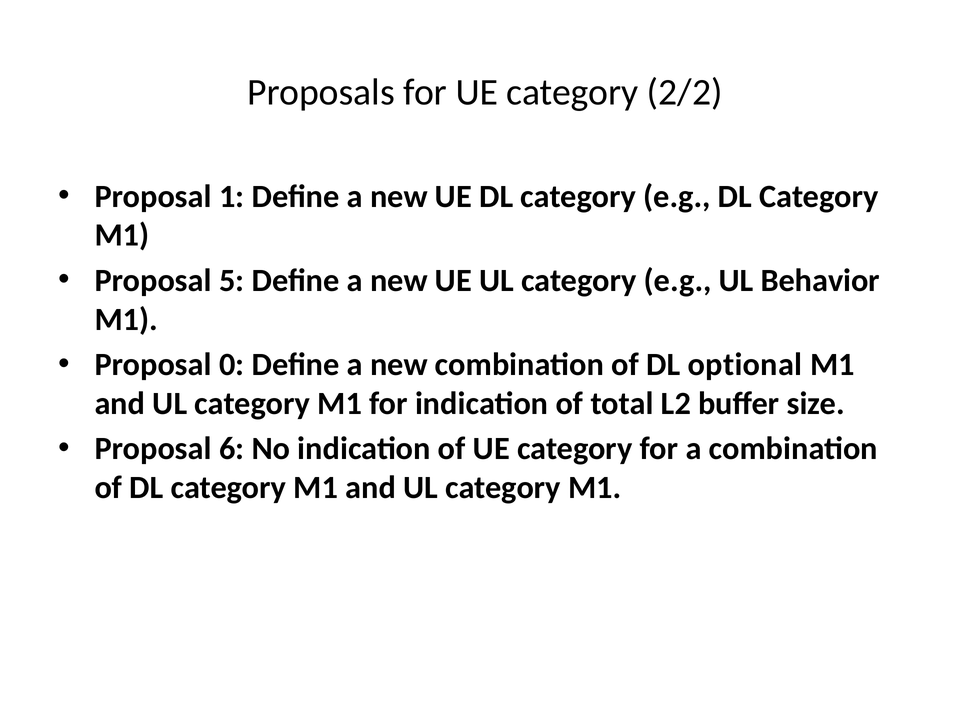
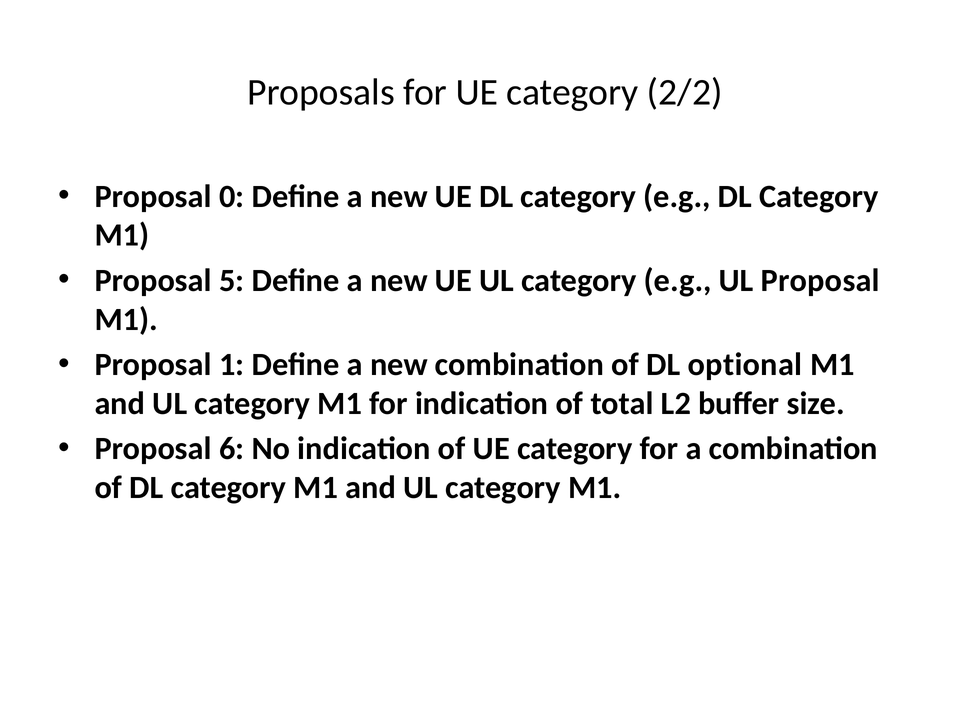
1: 1 -> 0
UL Behavior: Behavior -> Proposal
0: 0 -> 1
